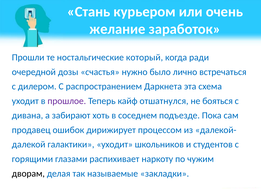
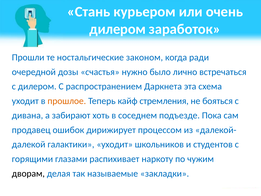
желание at (118, 29): желание -> дилером
который: который -> законом
прошлое colour: purple -> orange
отшатнулся: отшатнулся -> стремления
